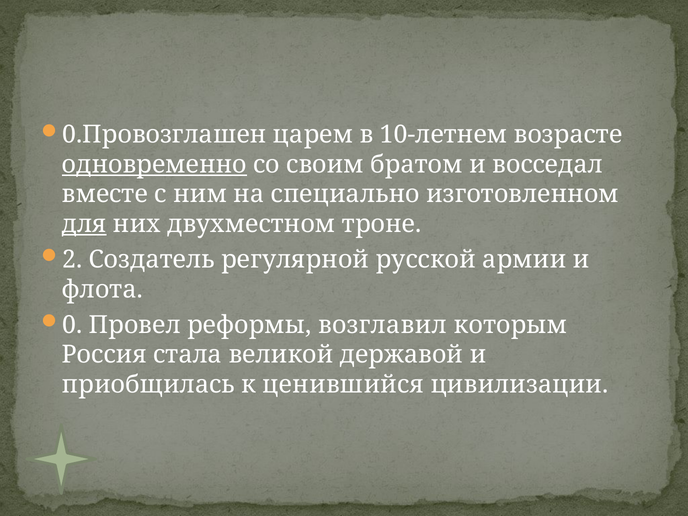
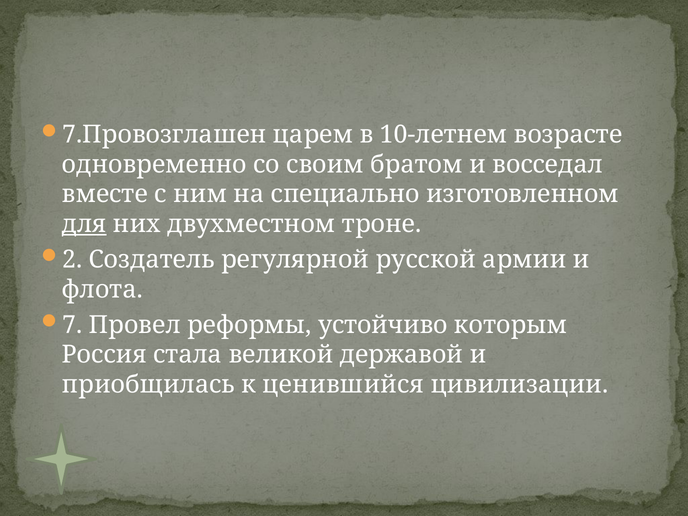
0.Провозглашен: 0.Провозглашен -> 7.Провозглашен
одновременно underline: present -> none
0: 0 -> 7
возглавил: возглавил -> устойчиво
